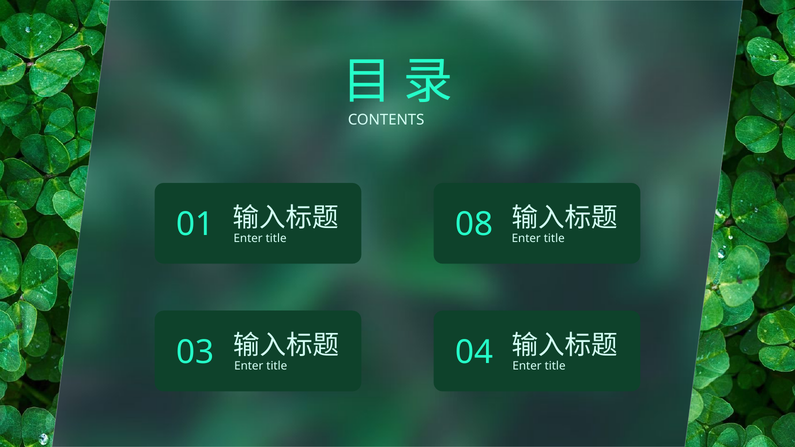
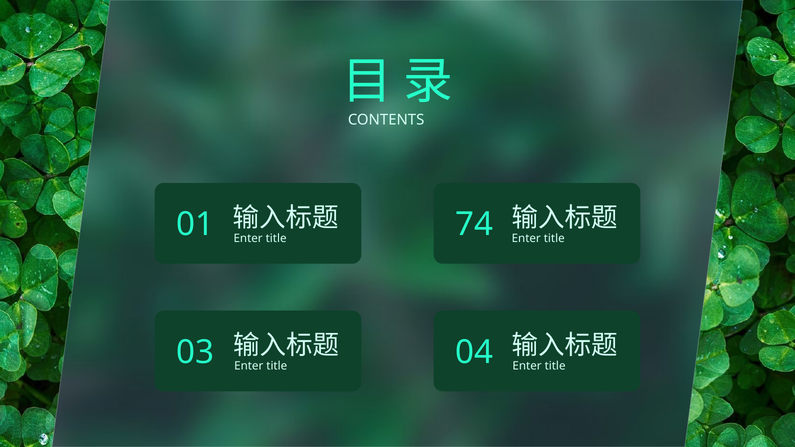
08: 08 -> 74
